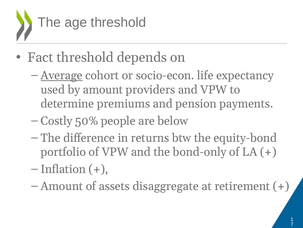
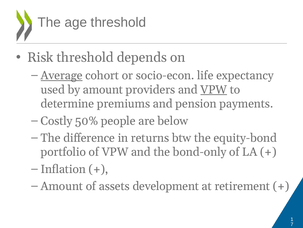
Fact: Fact -> Risk
VPW at (214, 89) underline: none -> present
disaggregate: disaggregate -> development
